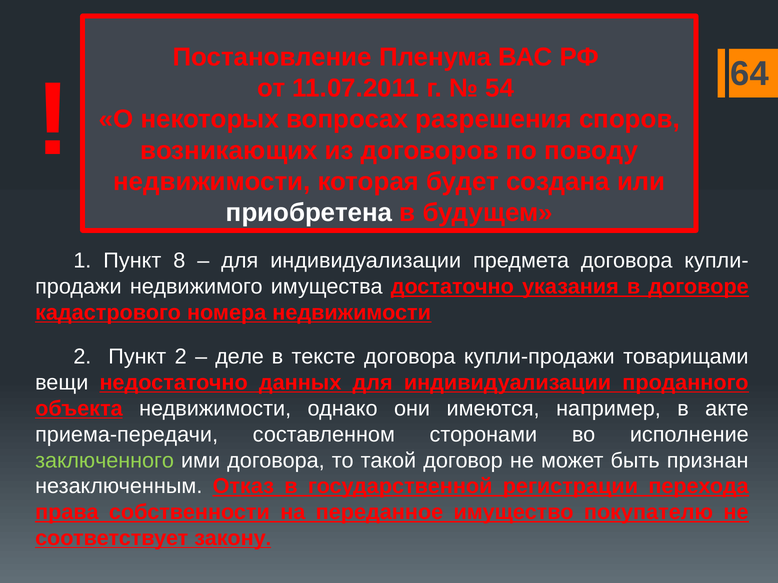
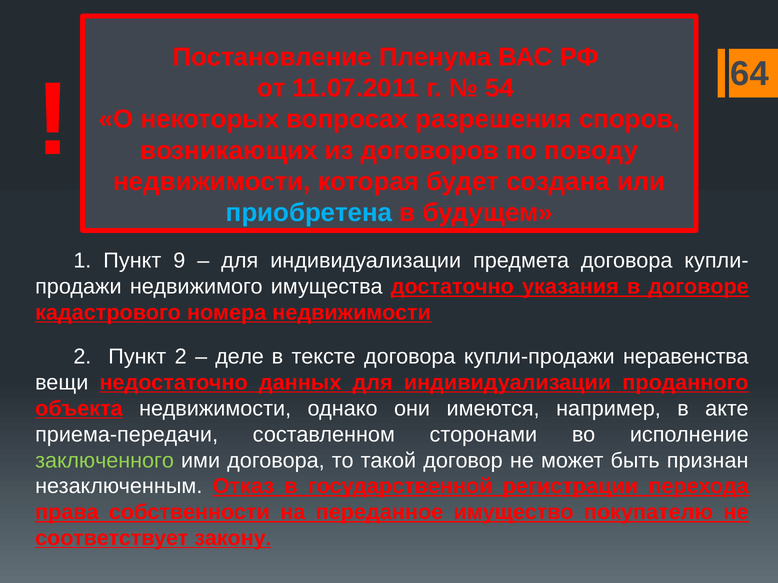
приобретена colour: white -> light blue
8: 8 -> 9
товарищами: товарищами -> неравенства
